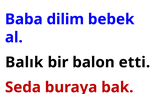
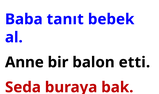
dilim: dilim -> tanıt
Balık: Balık -> Anne
